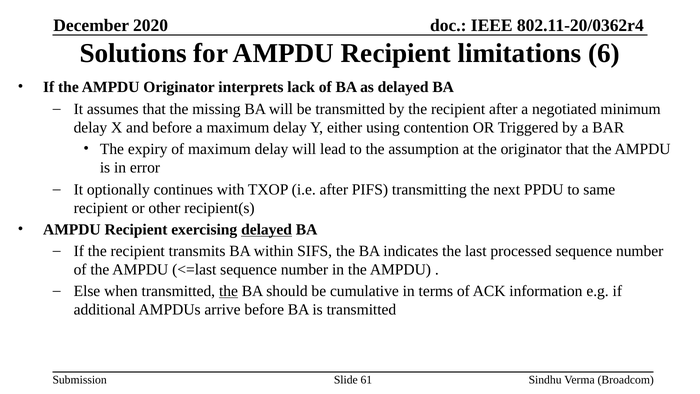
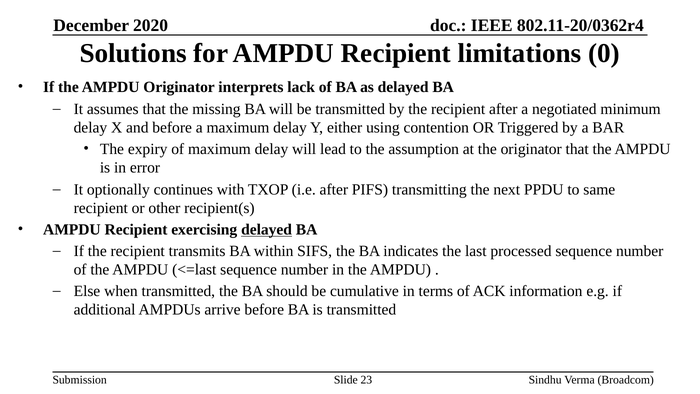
6: 6 -> 0
the at (228, 291) underline: present -> none
61: 61 -> 23
